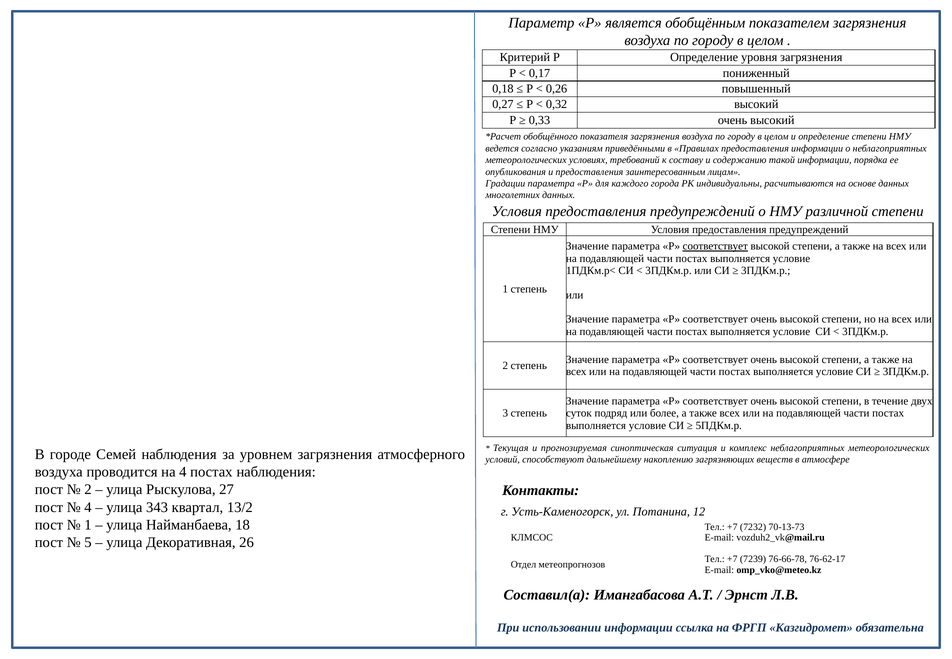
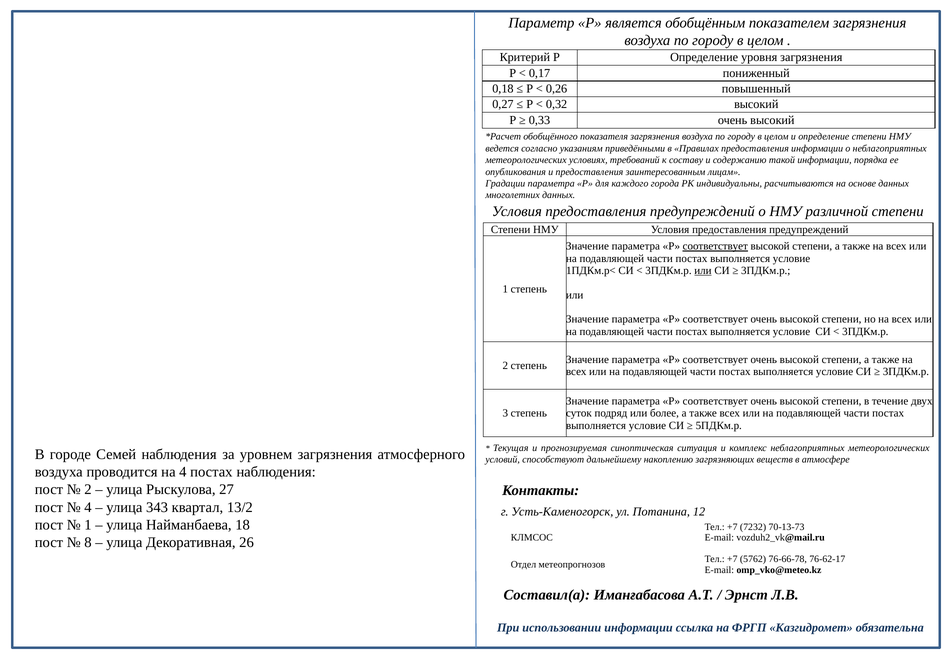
или at (703, 271) underline: none -> present
5: 5 -> 8
7239: 7239 -> 5762
